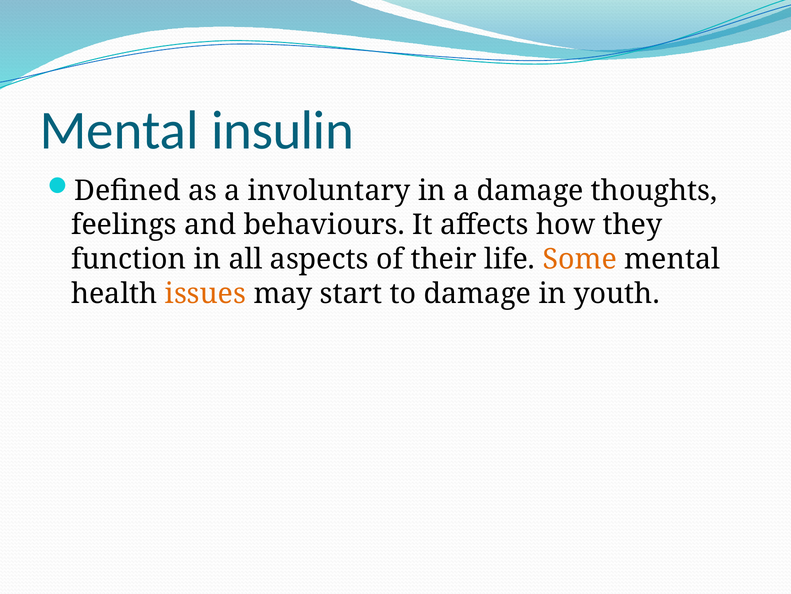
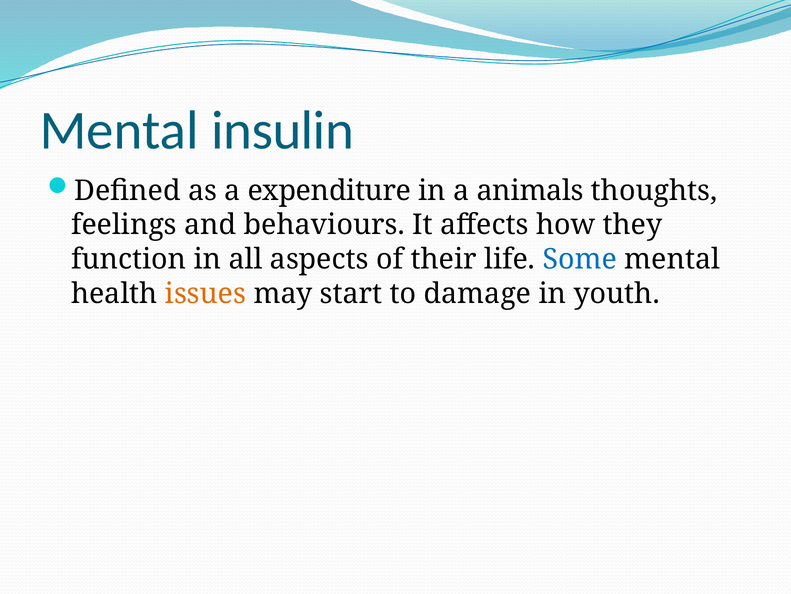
involuntary: involuntary -> expenditure
a damage: damage -> animals
Some colour: orange -> blue
